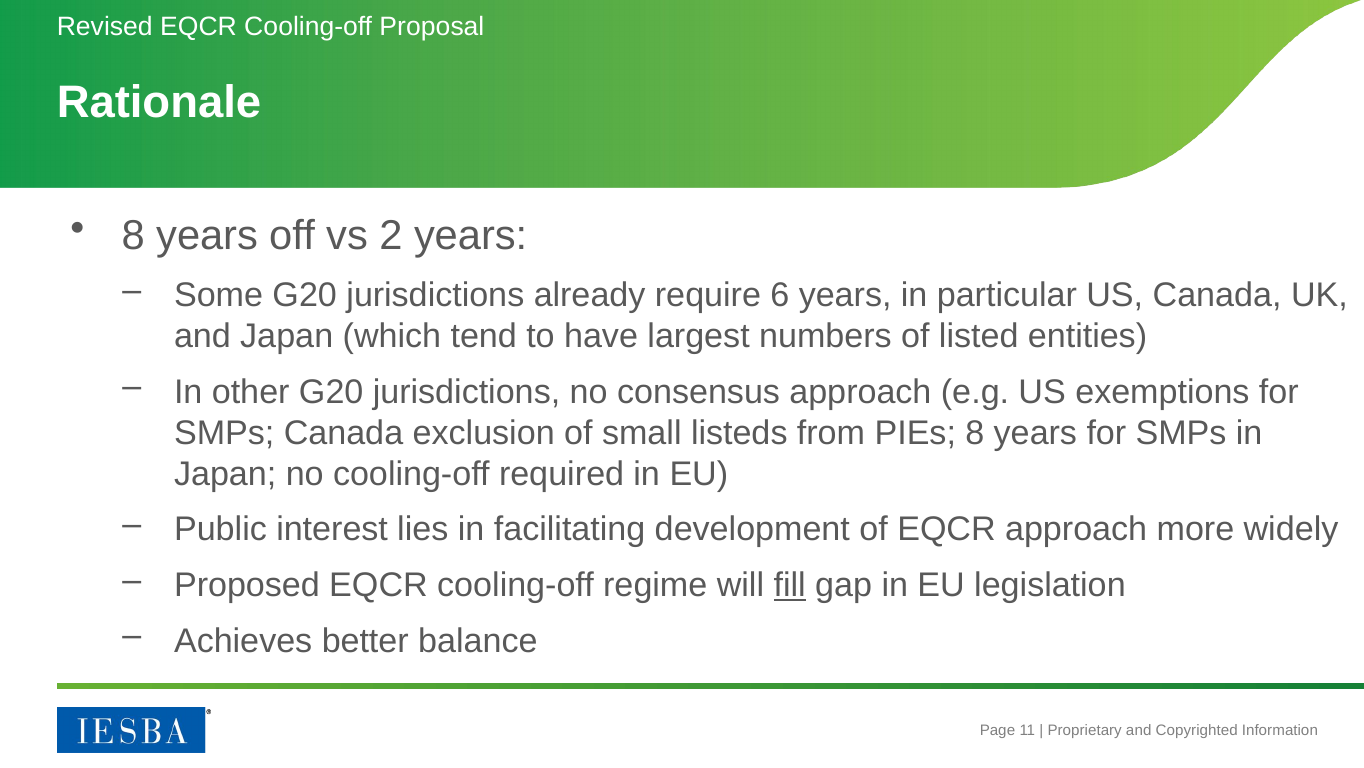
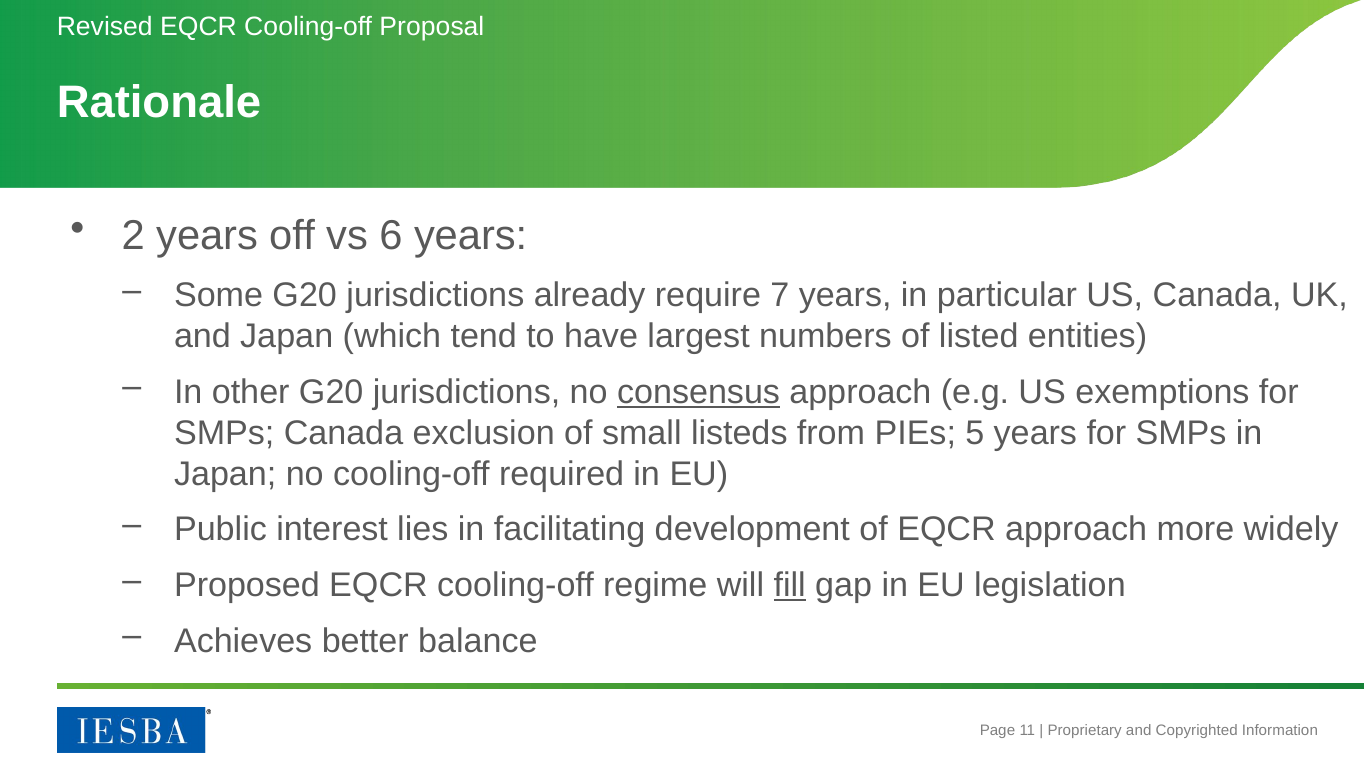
8 at (133, 236): 8 -> 2
2: 2 -> 6
6: 6 -> 7
consensus underline: none -> present
PIEs 8: 8 -> 5
